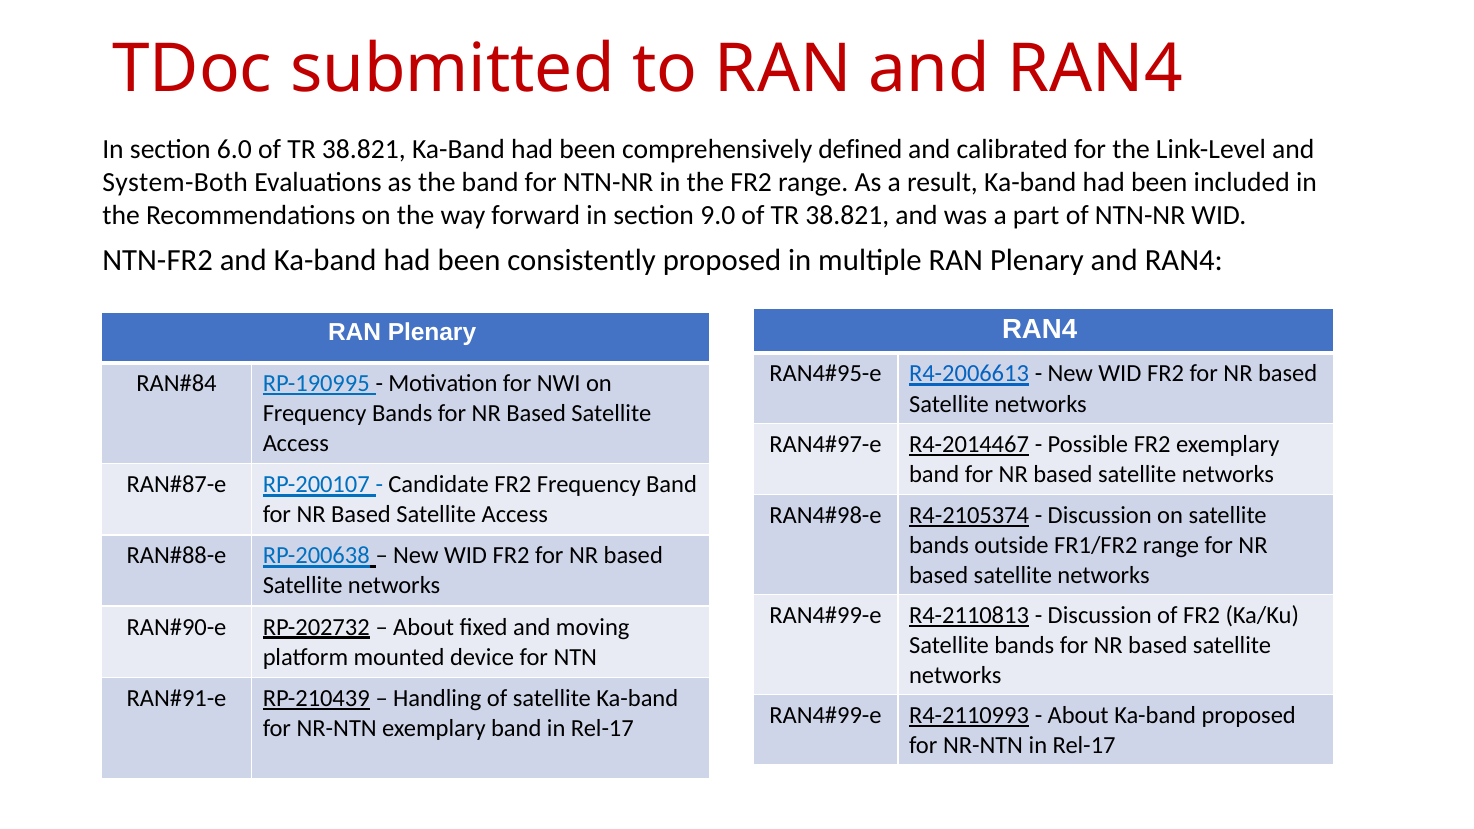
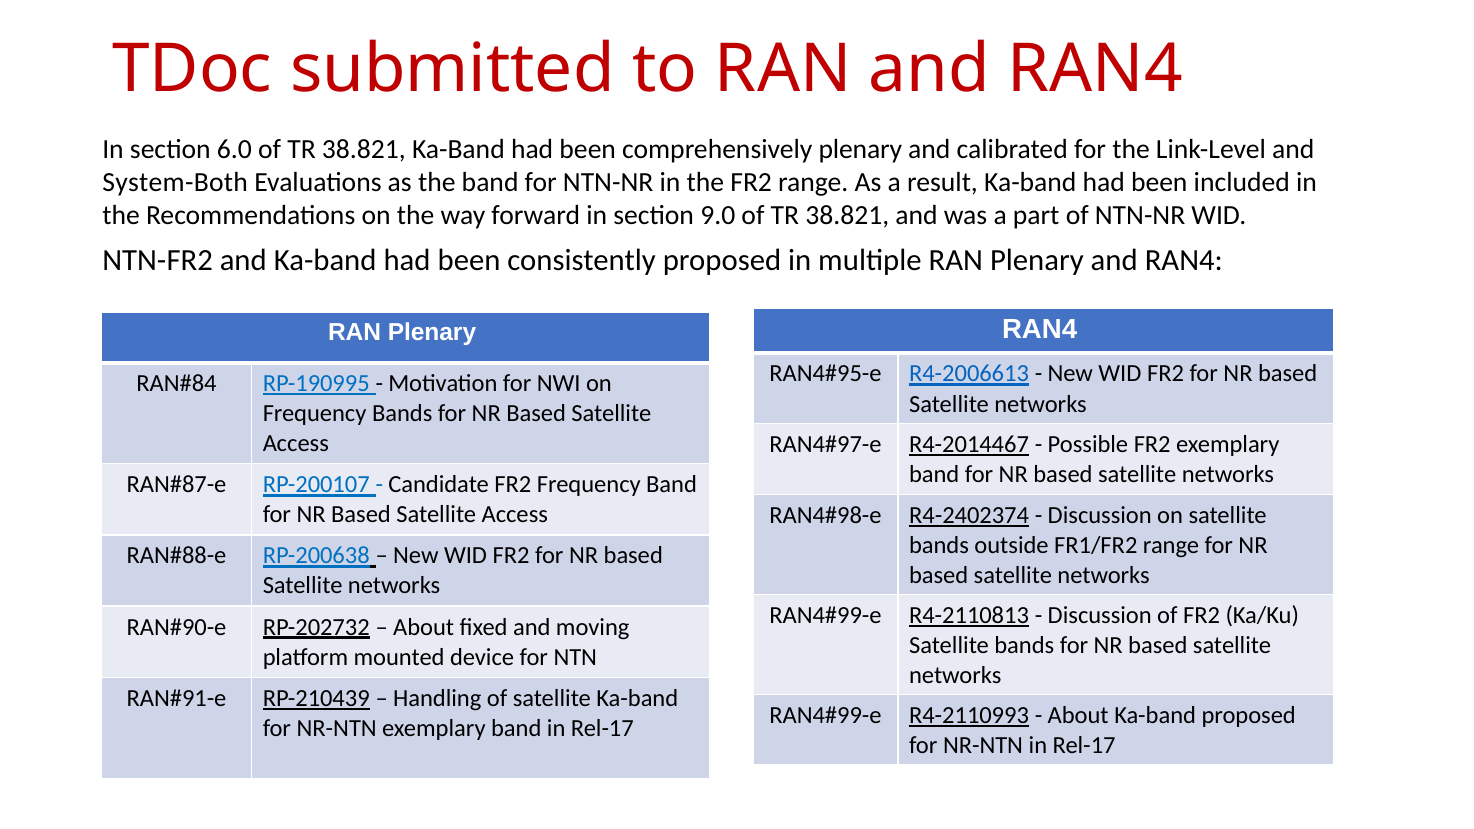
comprehensively defined: defined -> plenary
R4-2105374: R4-2105374 -> R4-2402374
